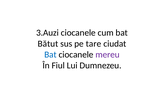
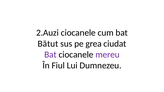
3.Auzi: 3.Auzi -> 2.Auzi
tare: tare -> grea
Bat at (50, 55) colour: blue -> purple
